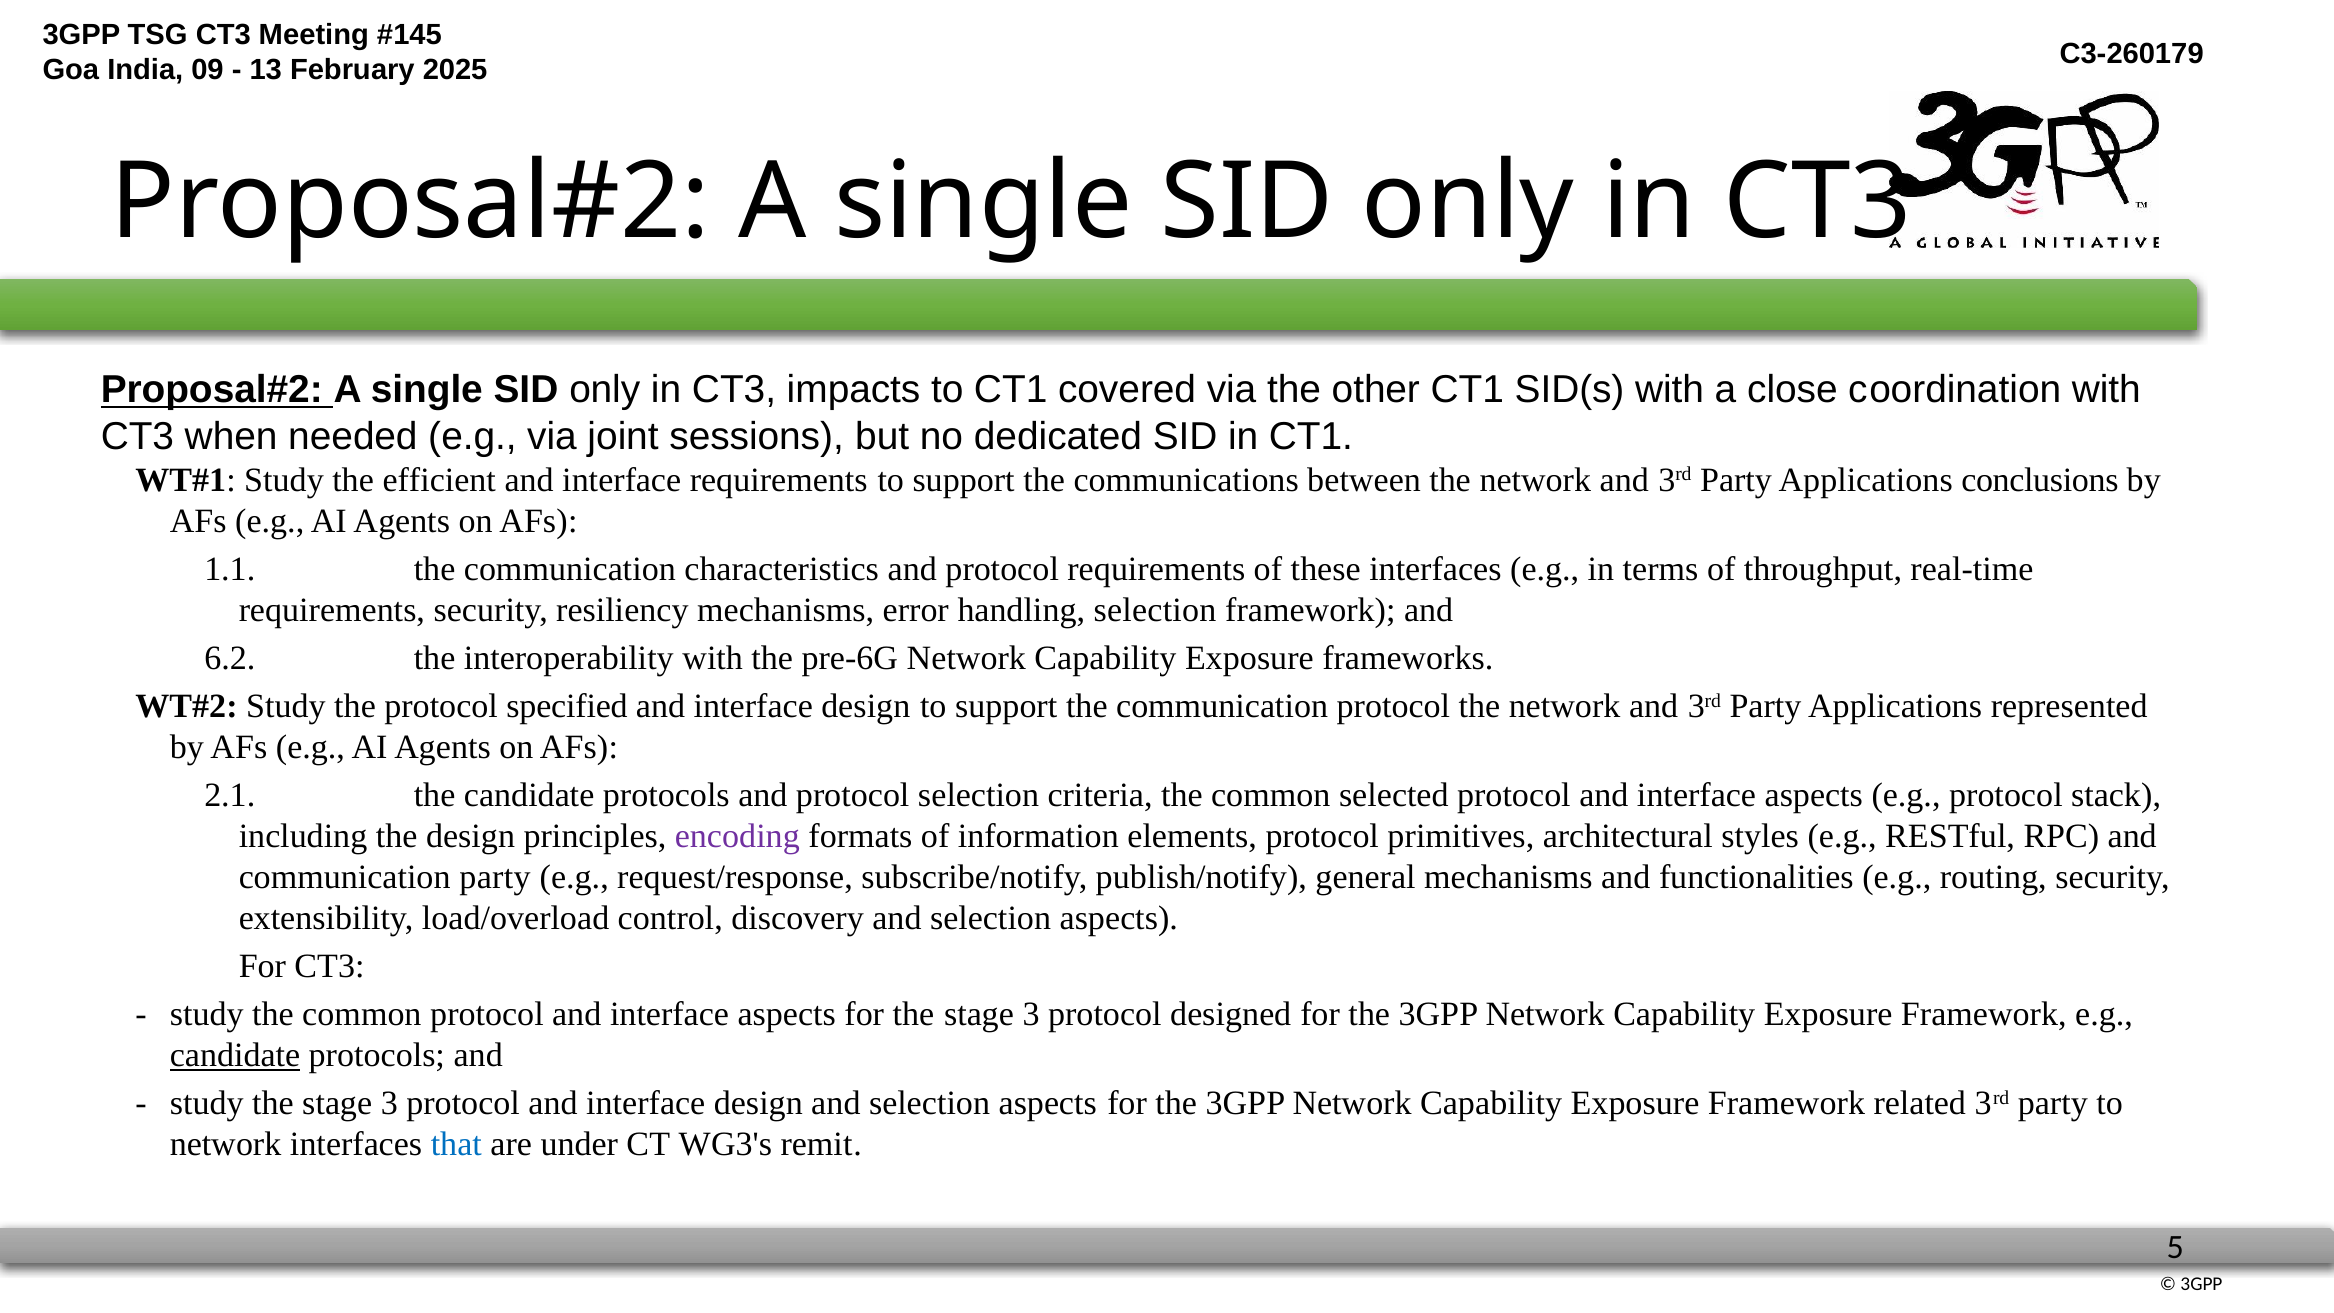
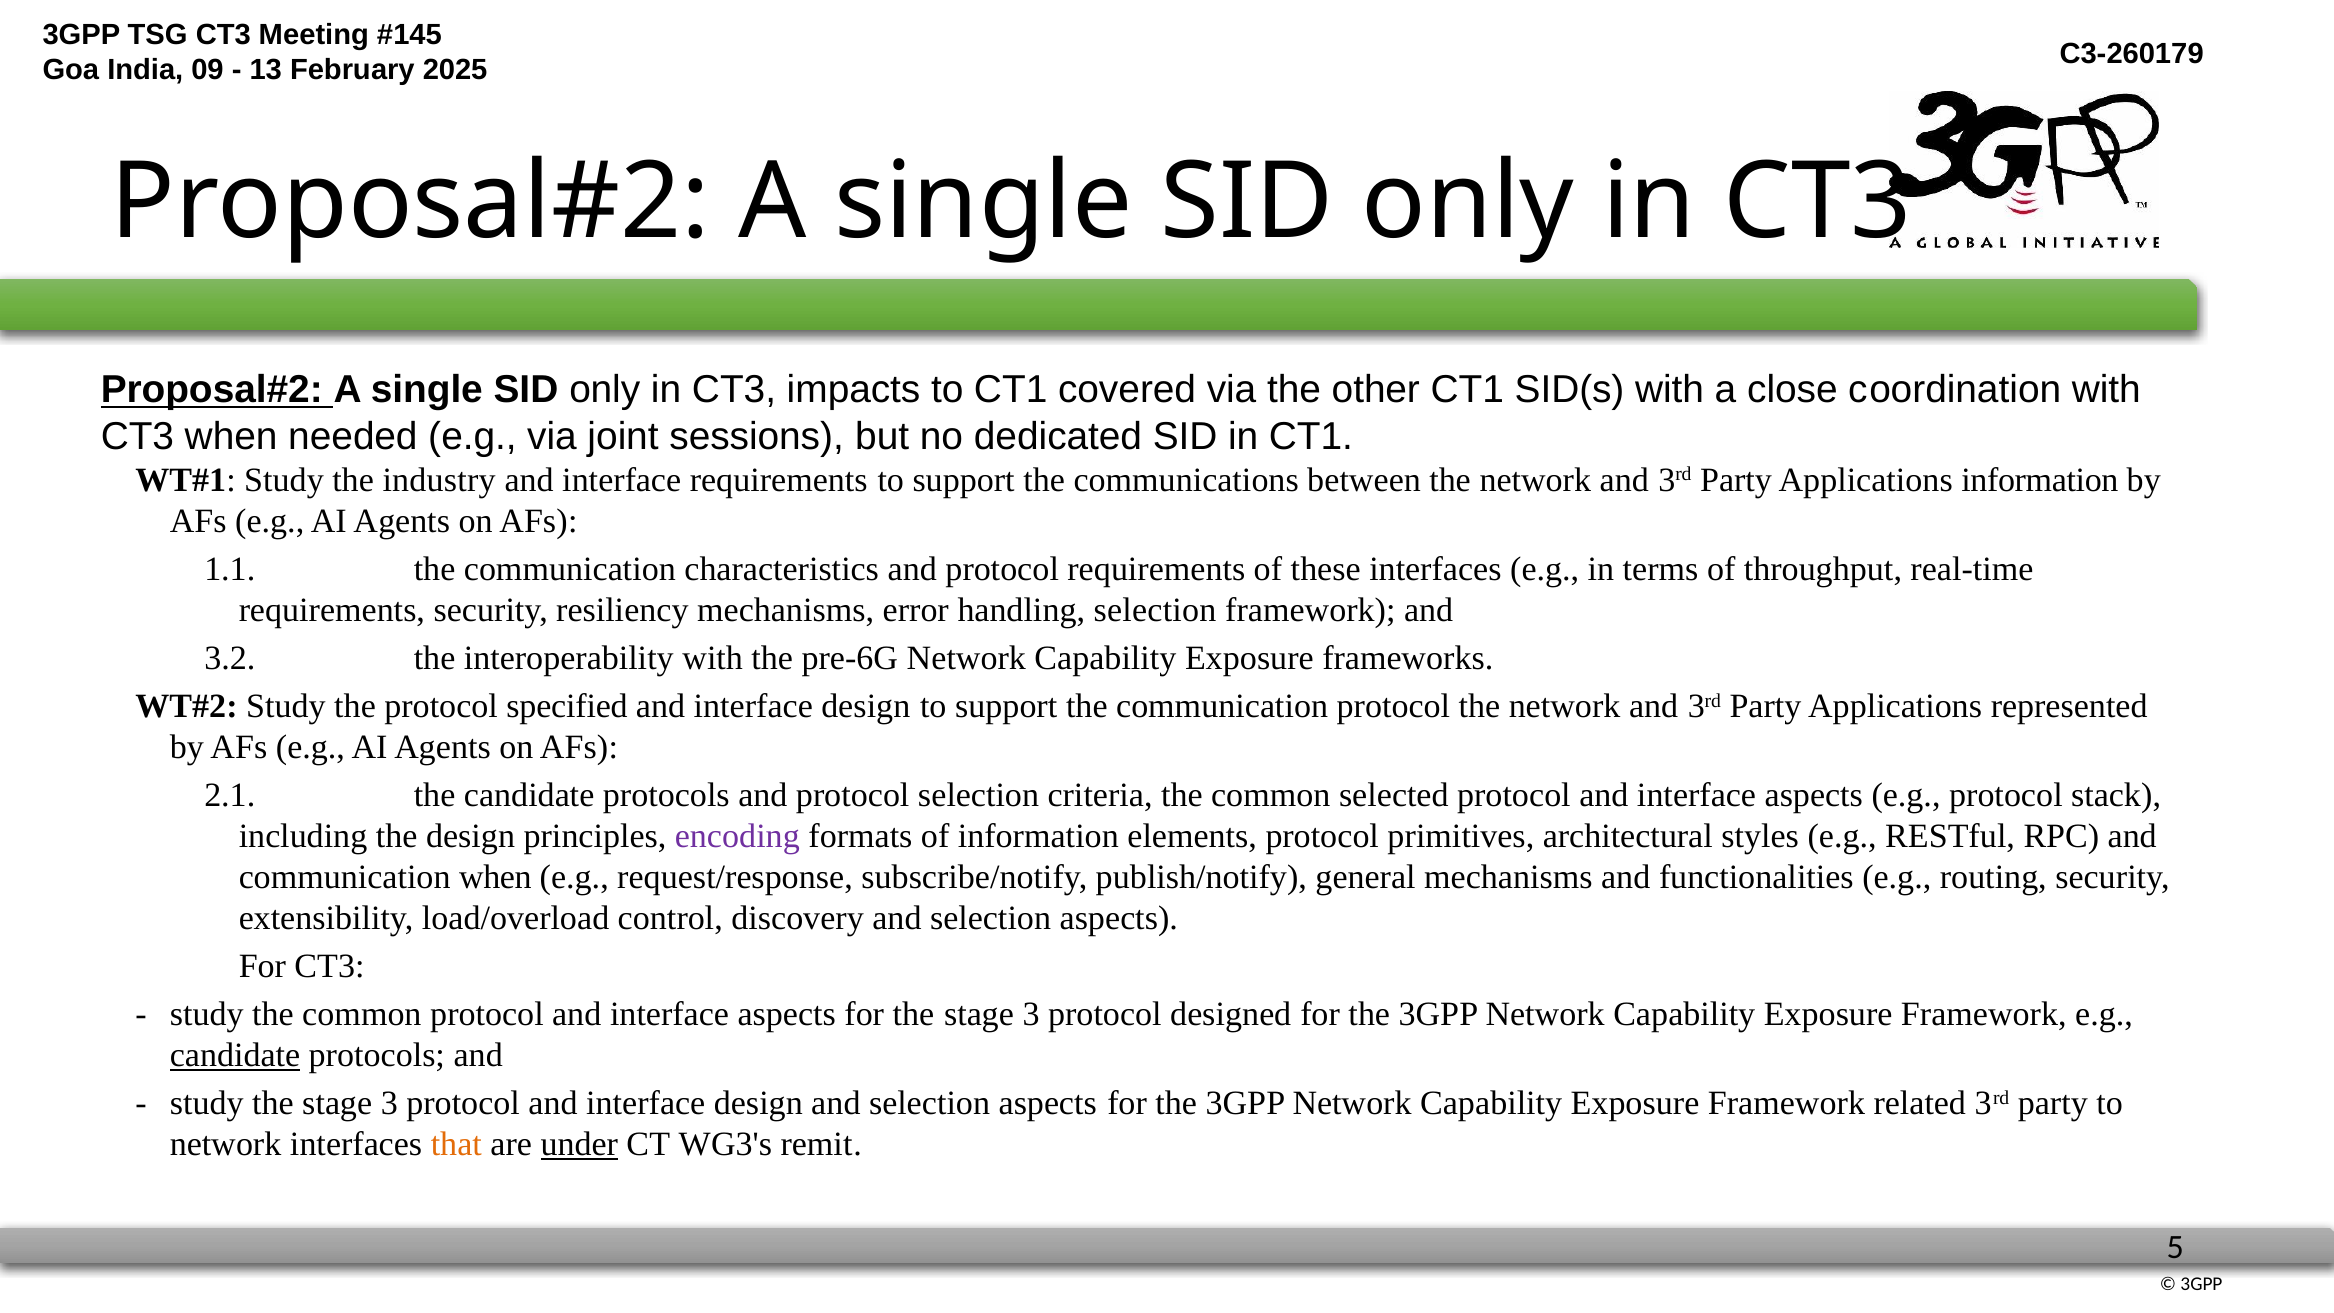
efficient: efficient -> industry
Applications conclusions: conclusions -> information
6.2: 6.2 -> 3.2
communication party: party -> when
that colour: blue -> orange
under underline: none -> present
